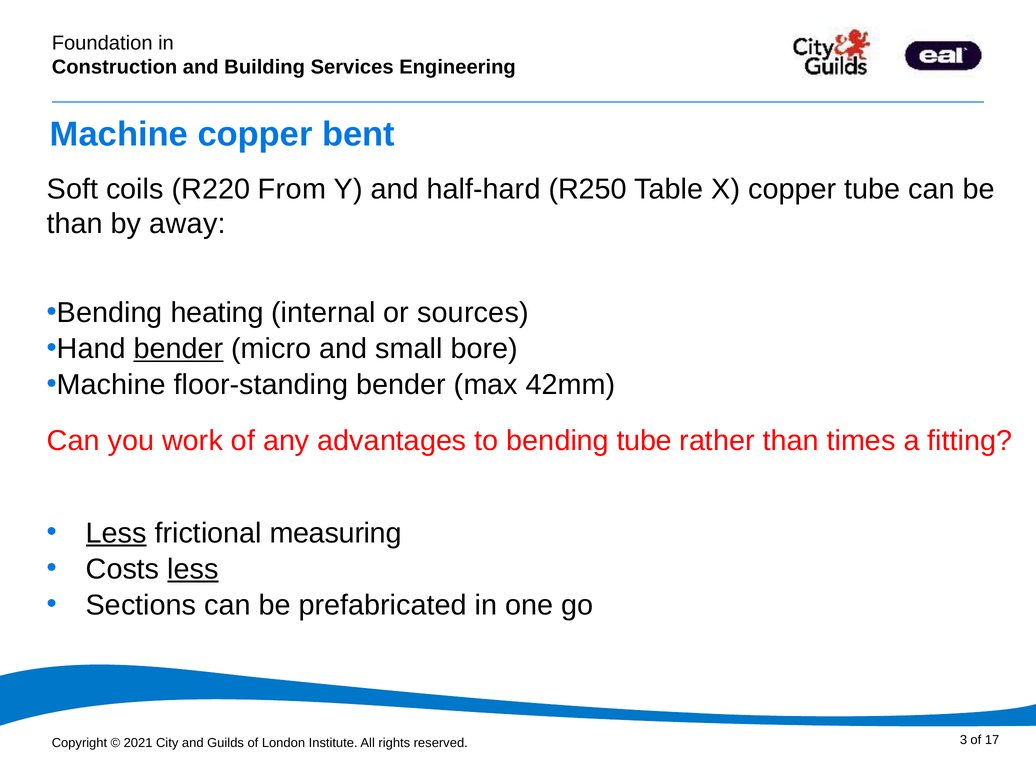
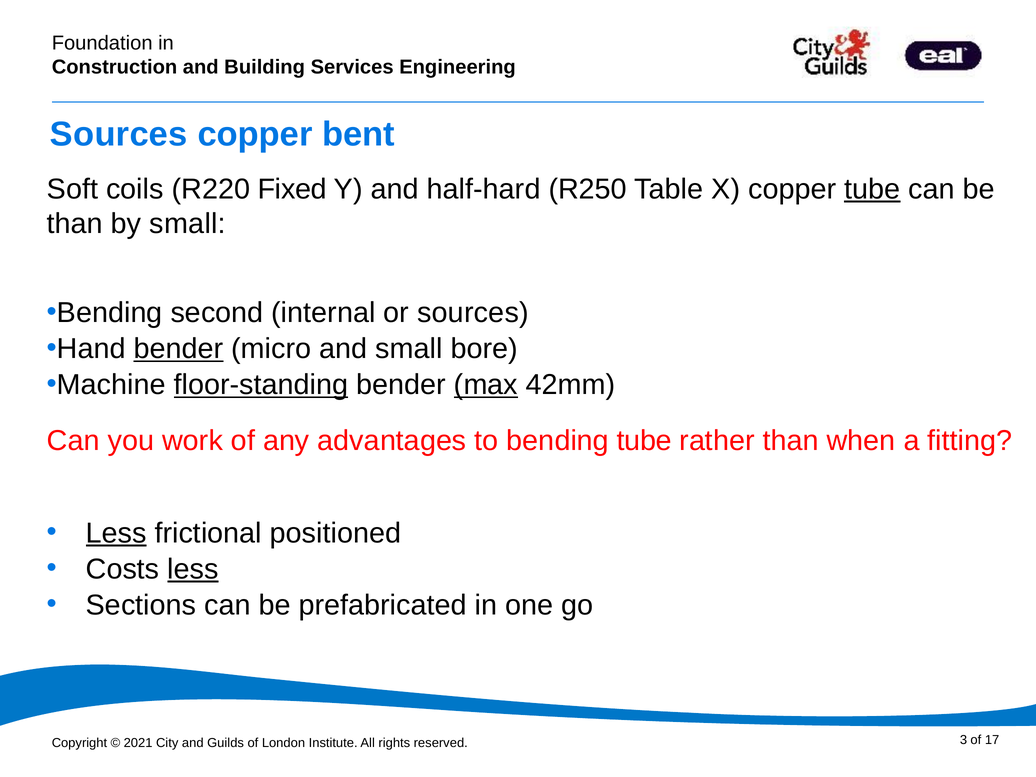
Machine at (119, 134): Machine -> Sources
From: From -> Fixed
tube at (872, 189) underline: none -> present
by away: away -> small
heating: heating -> second
floor-standing underline: none -> present
max underline: none -> present
times: times -> when
measuring: measuring -> positioned
